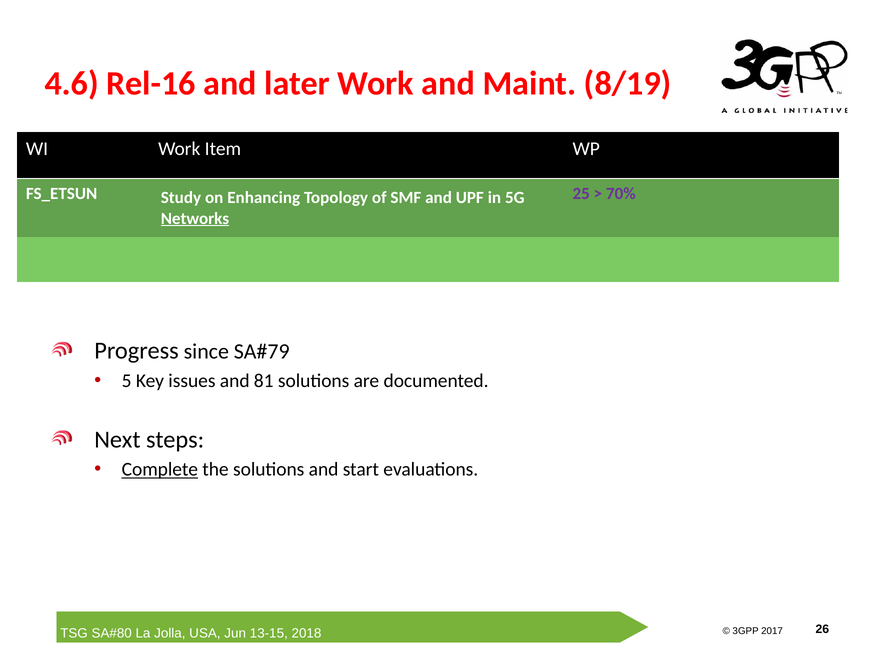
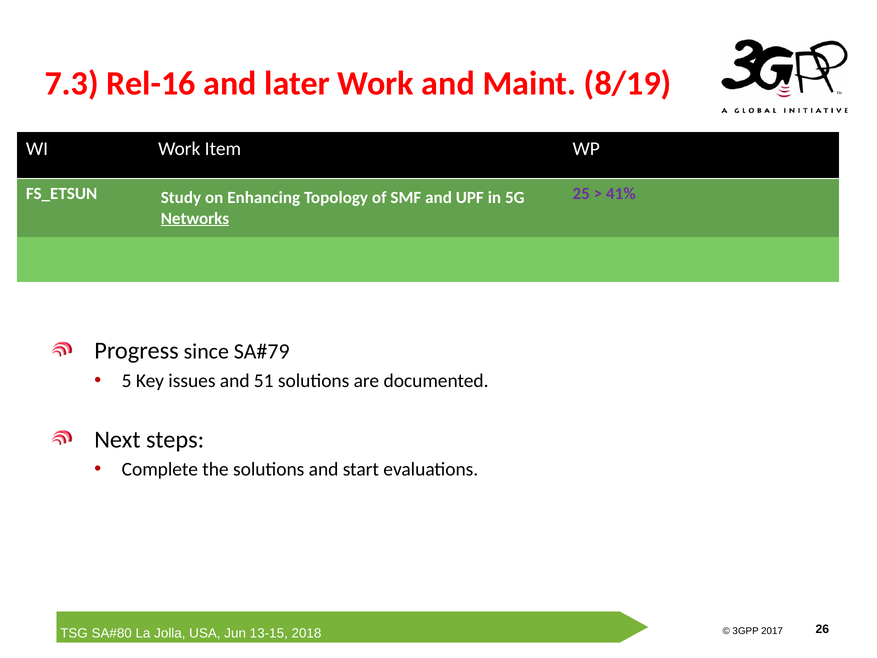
4.6: 4.6 -> 7.3
70%: 70% -> 41%
81: 81 -> 51
Complete underline: present -> none
